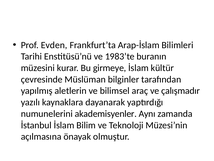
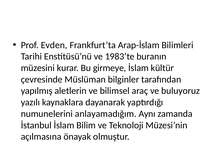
çalışmadır: çalışmadır -> buluyoruz
akademisyenler: akademisyenler -> anlayamadığım
